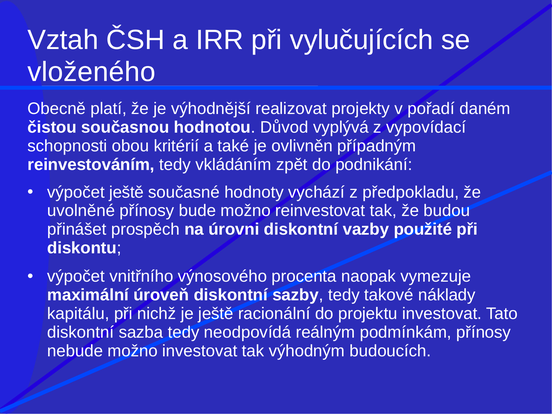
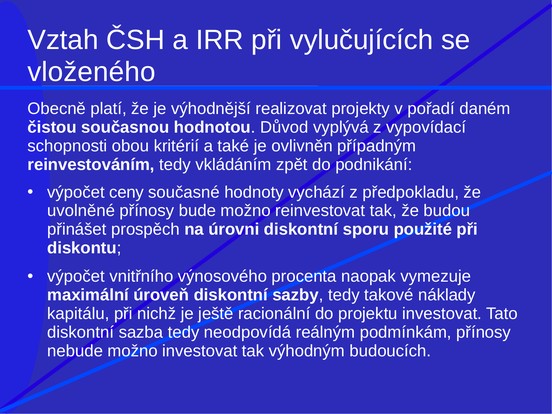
výpočet ještě: ještě -> ceny
vazby: vazby -> sporu
